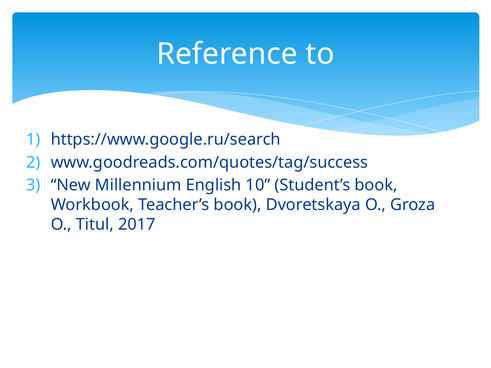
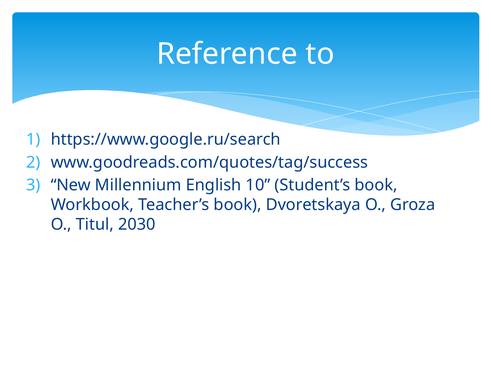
2017: 2017 -> 2030
